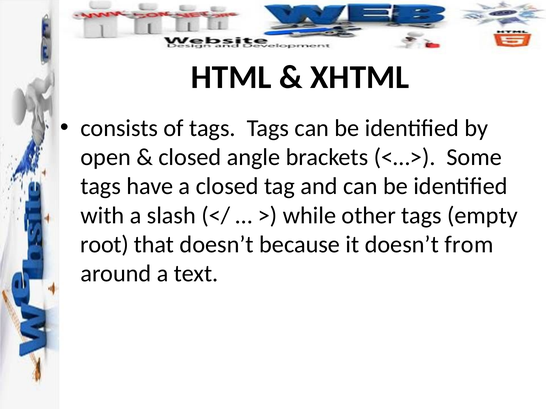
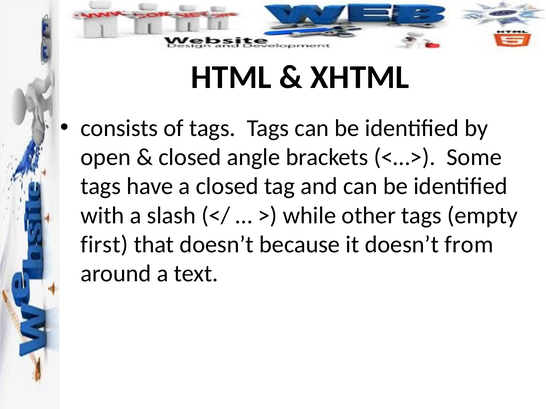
root: root -> first
